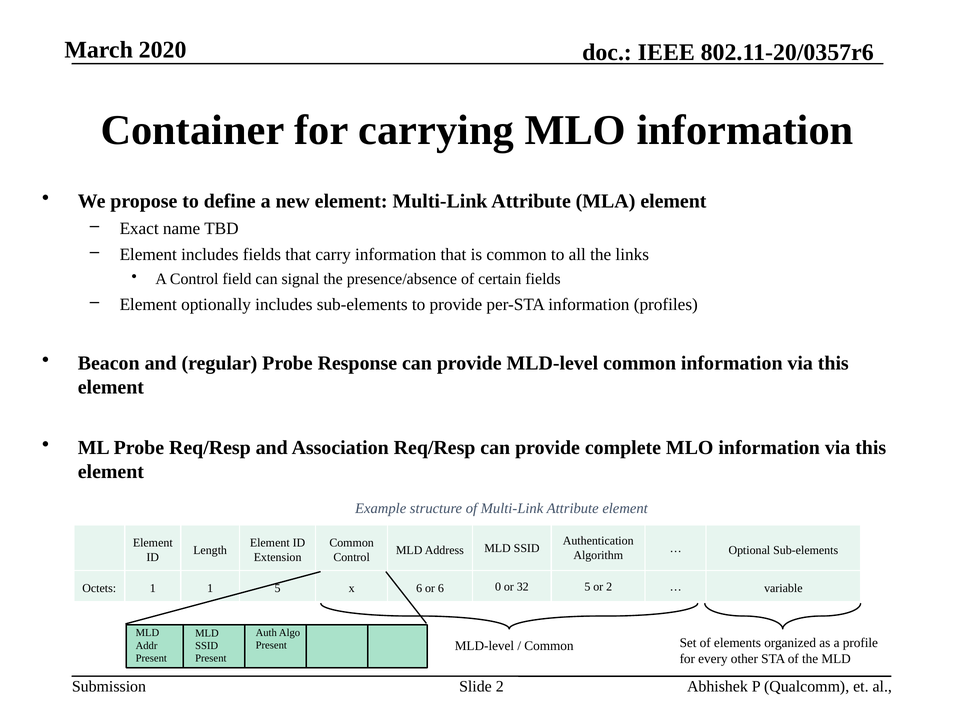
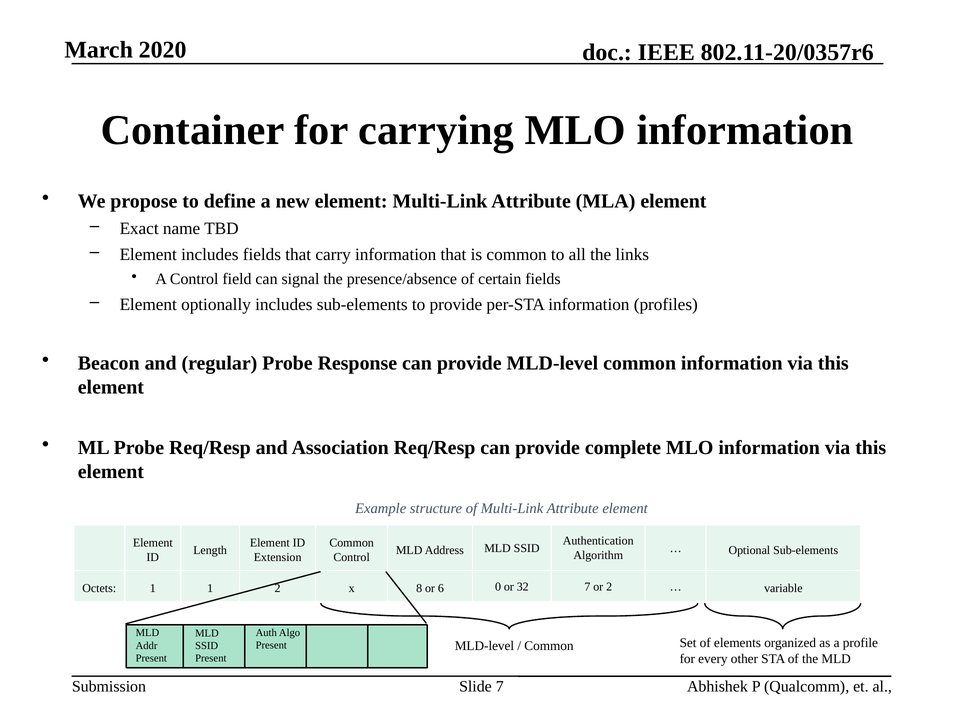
1 5: 5 -> 2
x 6: 6 -> 8
32 5: 5 -> 7
Slide 2: 2 -> 7
